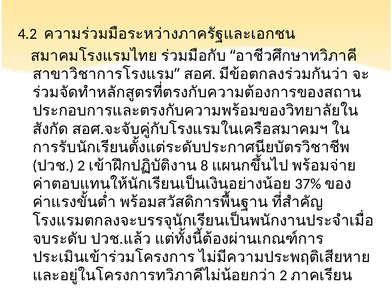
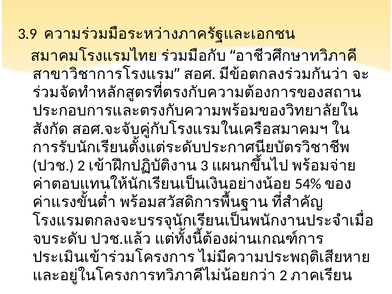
4.2: 4.2 -> 3.9
8: 8 -> 3
37%: 37% -> 54%
